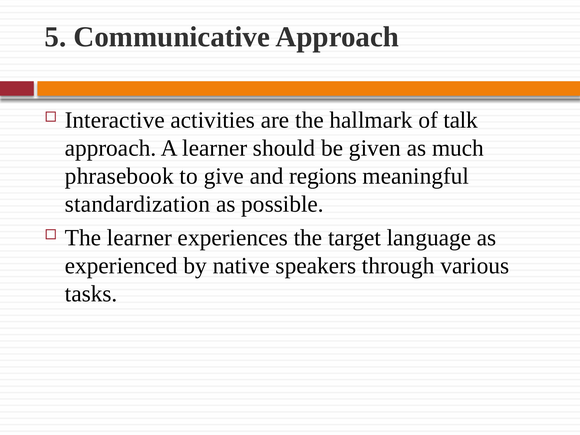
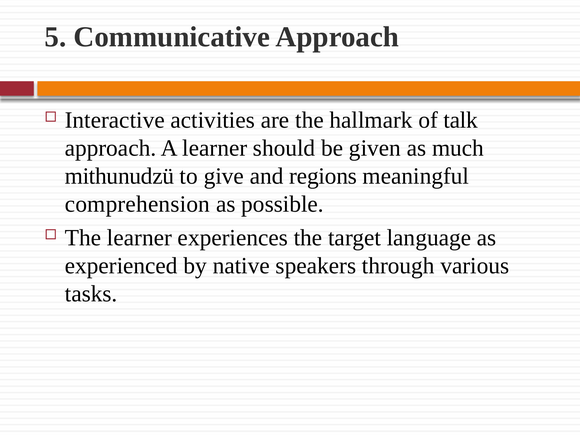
phrasebook: phrasebook -> mithunudzü
standardization: standardization -> comprehension
